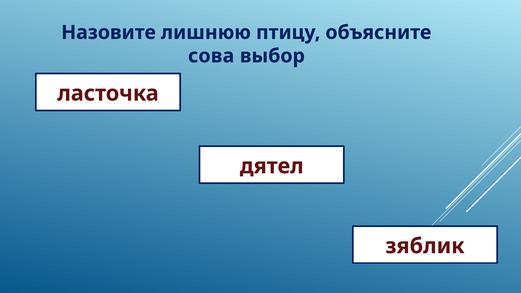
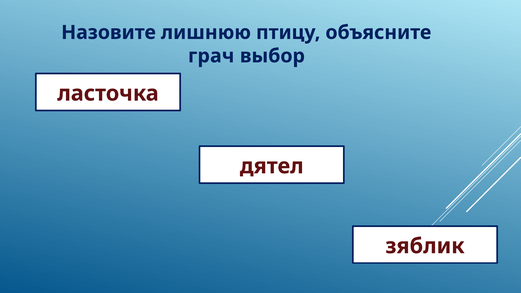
сова: сова -> грач
